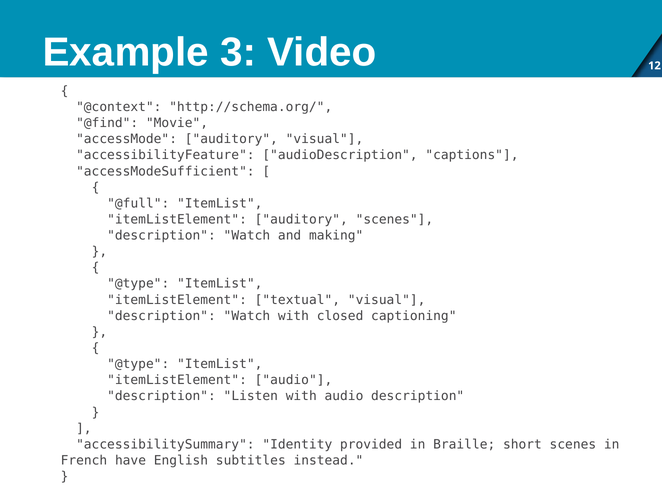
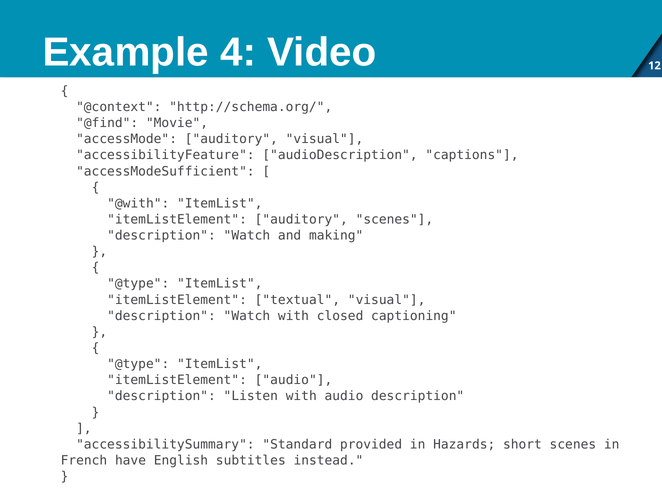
3: 3 -> 4
@full: @full -> @with
Identity: Identity -> Standard
Braille: Braille -> Hazards
